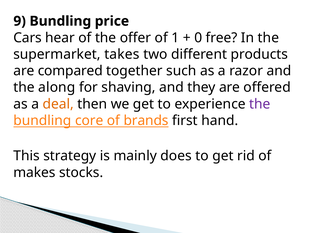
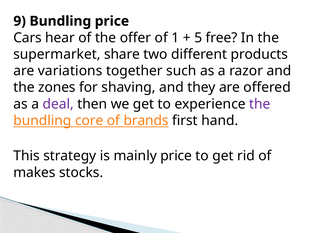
0: 0 -> 5
takes: takes -> share
compared: compared -> variations
along: along -> zones
deal colour: orange -> purple
mainly does: does -> price
